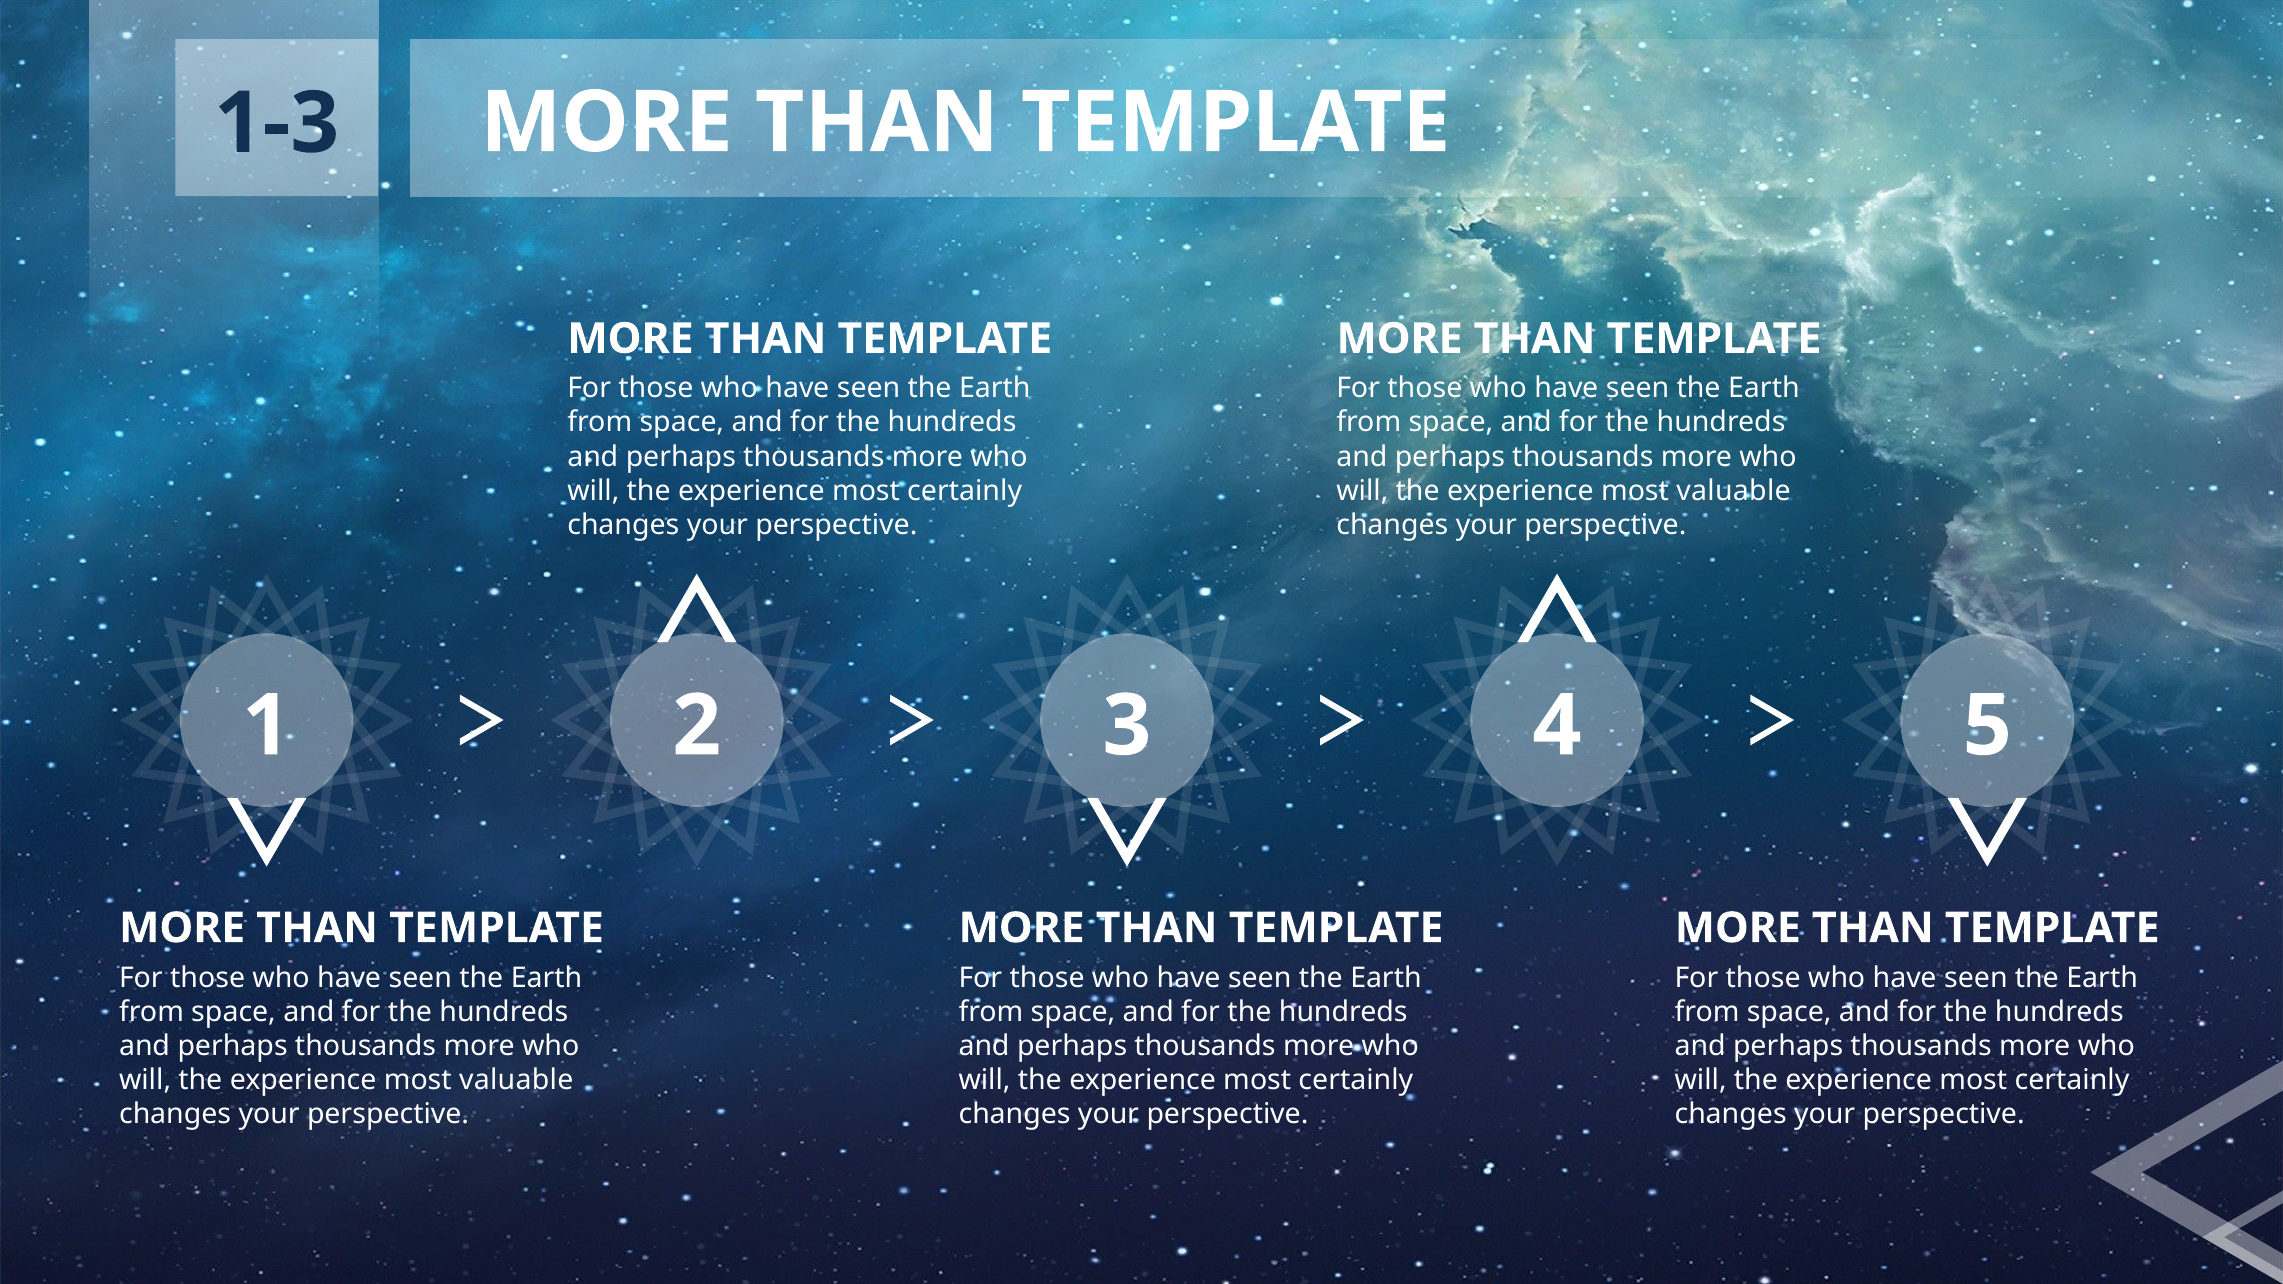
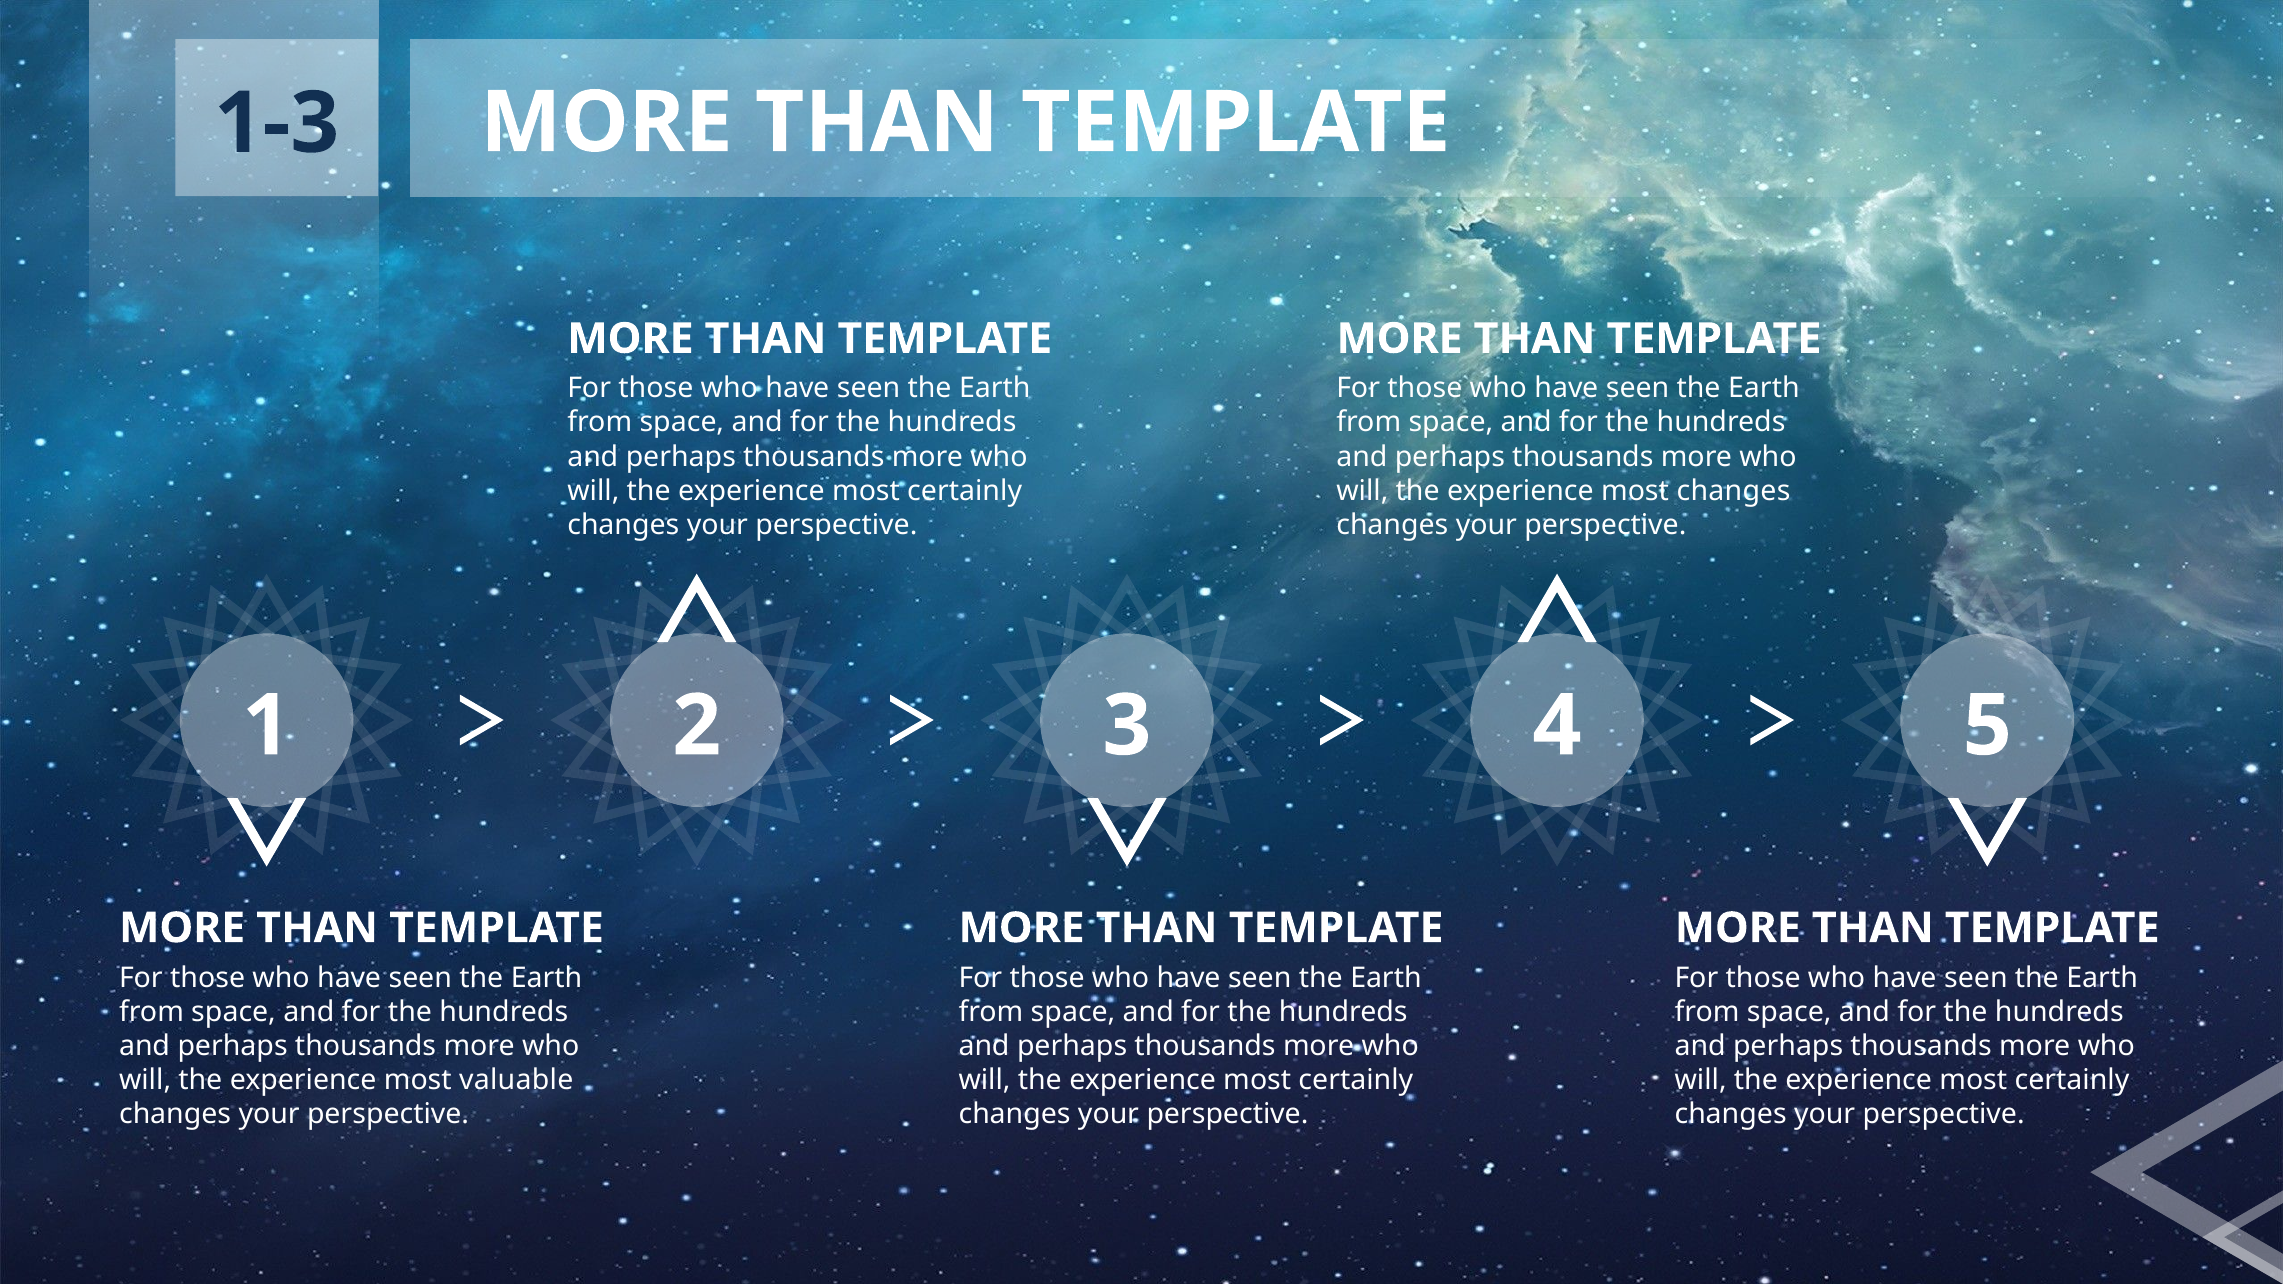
valuable at (1734, 491): valuable -> changes
